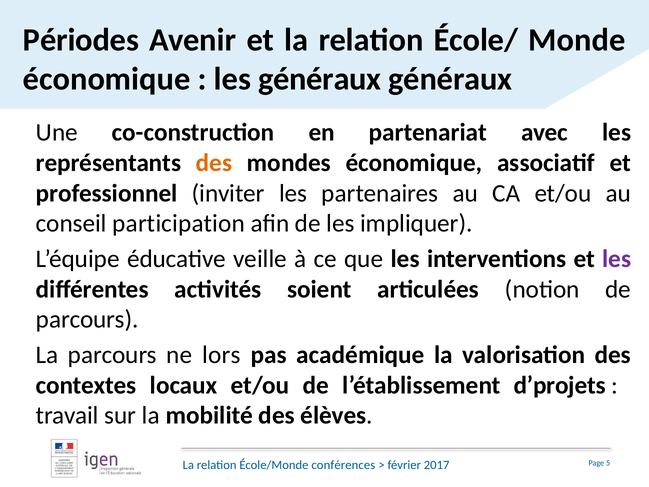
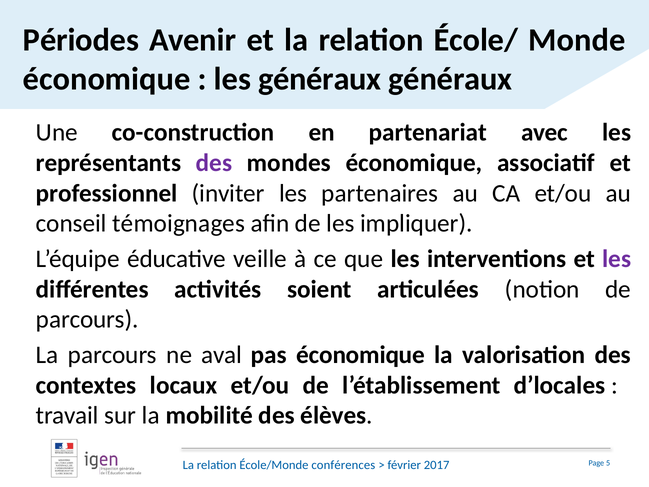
des at (214, 163) colour: orange -> purple
participation: participation -> témoignages
lors: lors -> aval
pas académique: académique -> économique
d’projets: d’projets -> d’locales
